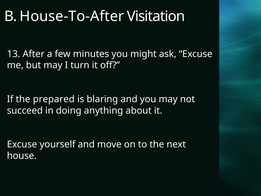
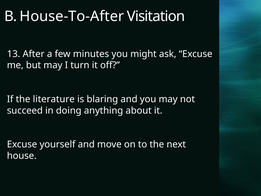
prepared: prepared -> literature
